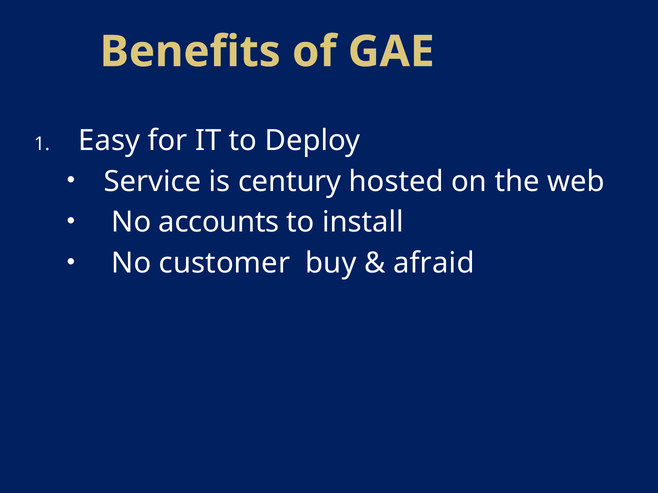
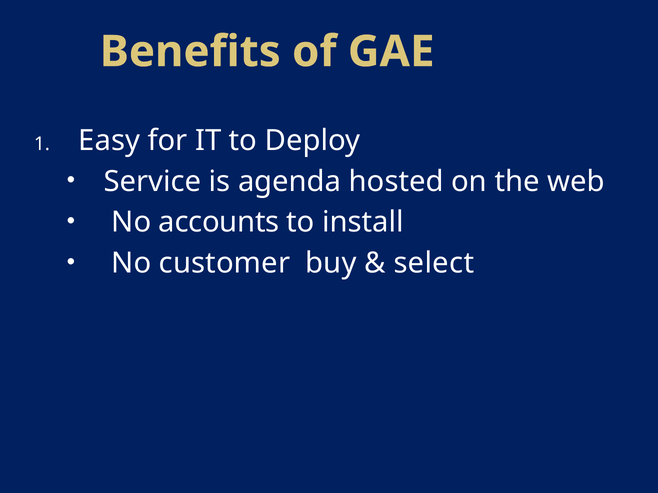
century: century -> agenda
afraid: afraid -> select
